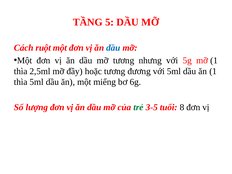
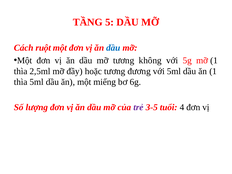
nhưng: nhưng -> không
trẻ colour: green -> purple
8: 8 -> 4
